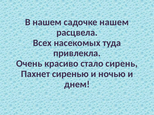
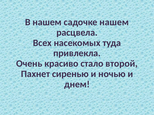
сирень: сирень -> второй
